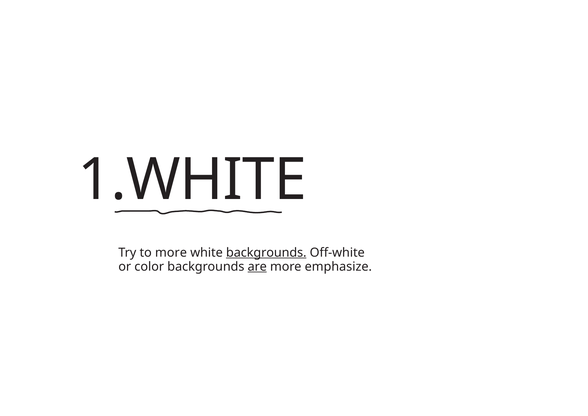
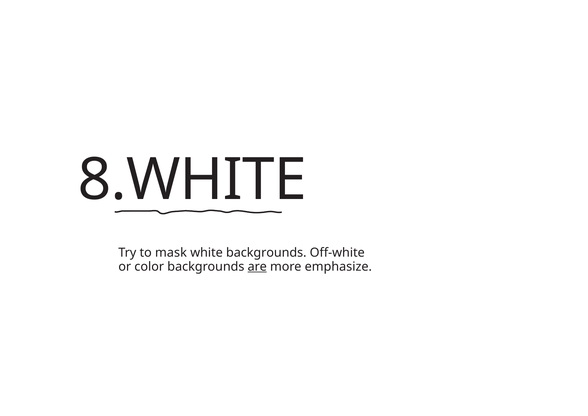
1.WHITE: 1.WHITE -> 8.WHITE
to more: more -> mask
backgrounds at (266, 252) underline: present -> none
